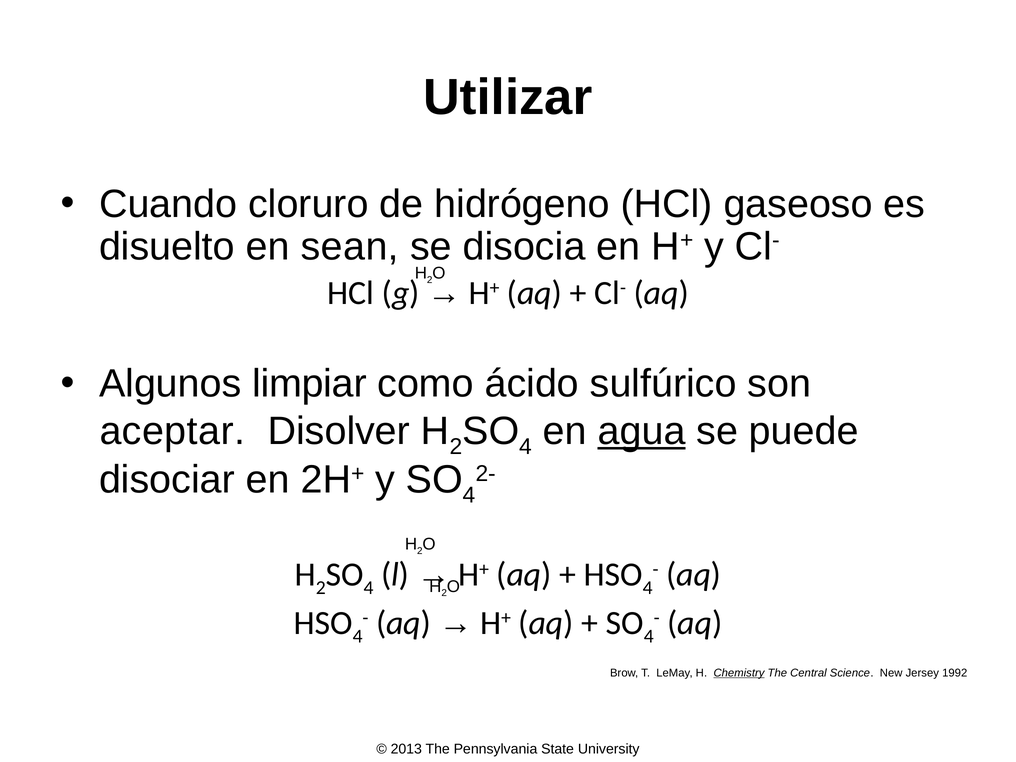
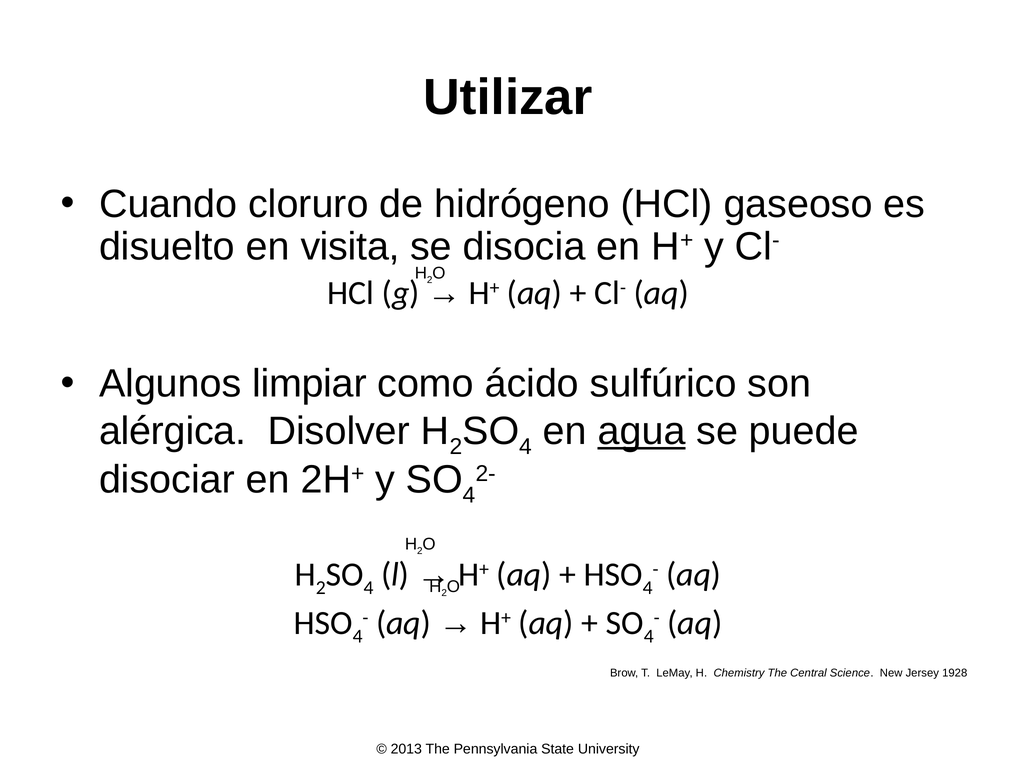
sean: sean -> visita
aceptar: aceptar -> alérgica
Chemistry underline: present -> none
1992: 1992 -> 1928
